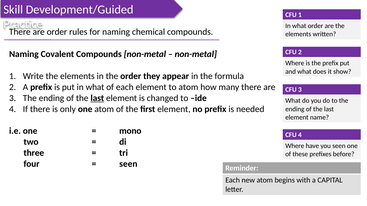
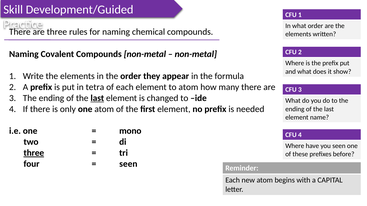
are order: order -> three
put in what: what -> tetra
three at (34, 153) underline: none -> present
